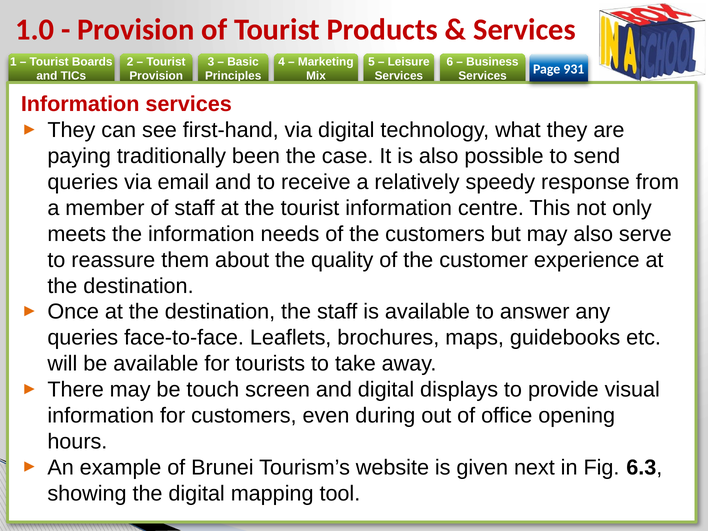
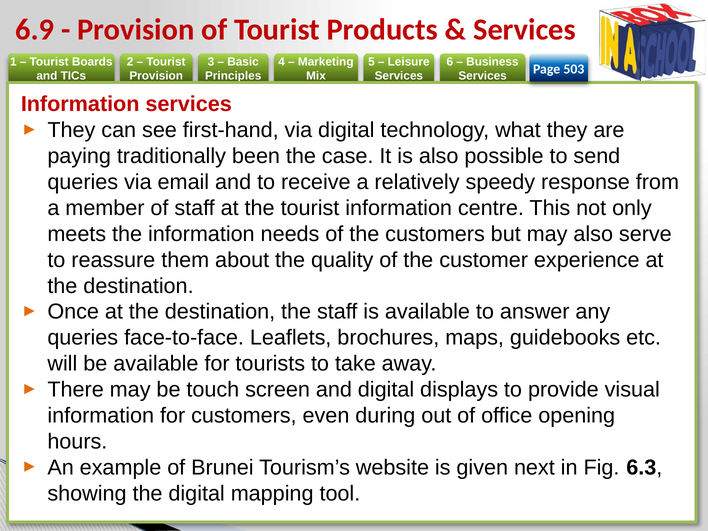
1.0: 1.0 -> 6.9
931: 931 -> 503
